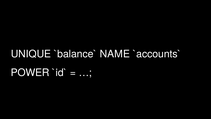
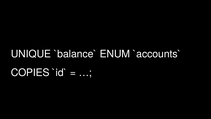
NAME: NAME -> ENUM
POWER: POWER -> COPIES
